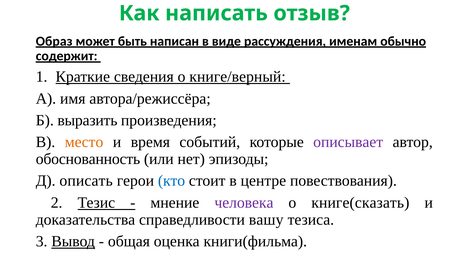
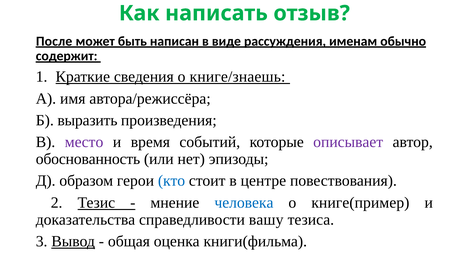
Образ: Образ -> После
книге/верный: книге/верный -> книге/знаешь
место colour: orange -> purple
описать: описать -> образом
человека colour: purple -> blue
книге(сказать: книге(сказать -> книге(пример
